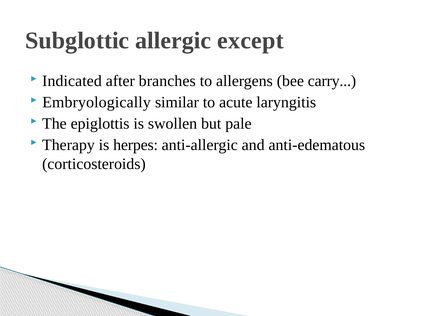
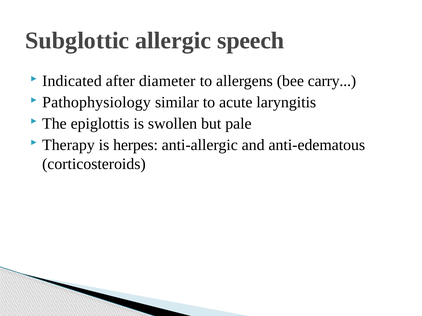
except: except -> speech
branches: branches -> diameter
Embryologically: Embryologically -> Pathophysiology
